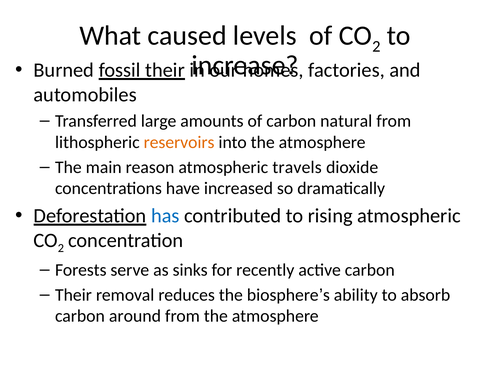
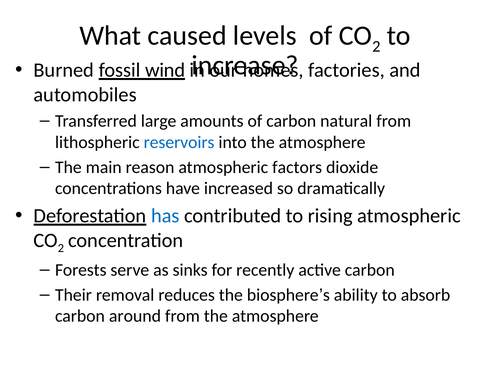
fossil their: their -> wind
reservoirs colour: orange -> blue
travels: travels -> factors
